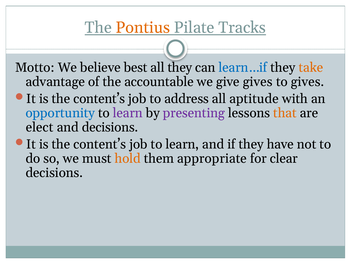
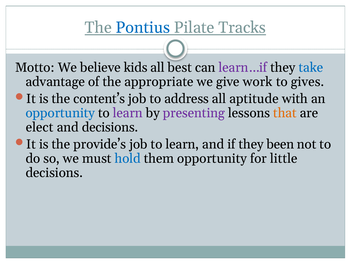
Pontius colour: orange -> blue
best: best -> kids
all they: they -> best
learn…if colour: blue -> purple
take colour: orange -> blue
accountable: accountable -> appropriate
give gives: gives -> work
content’s at (100, 144): content’s -> provide’s
have: have -> been
hold colour: orange -> blue
them appropriate: appropriate -> opportunity
clear: clear -> little
